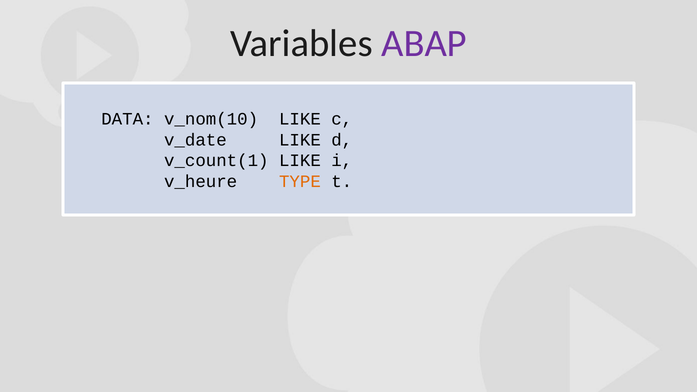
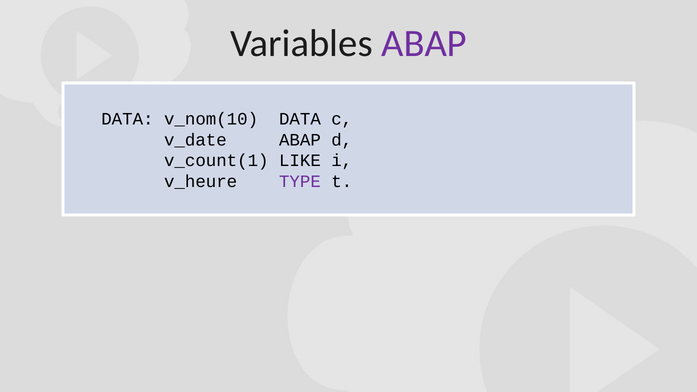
v_nom(10 LIKE: LIKE -> DATA
v_date LIKE: LIKE -> ABAP
TYPE colour: orange -> purple
